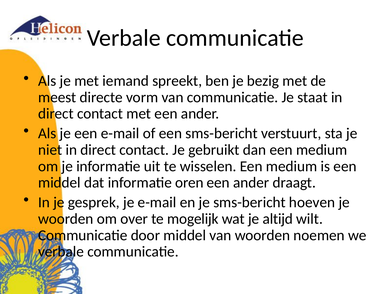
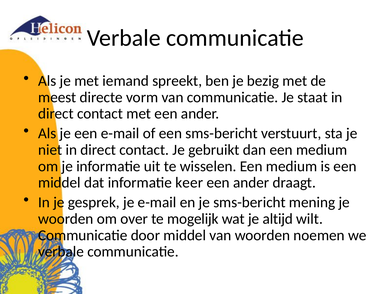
oren: oren -> keer
hoeven: hoeven -> mening
